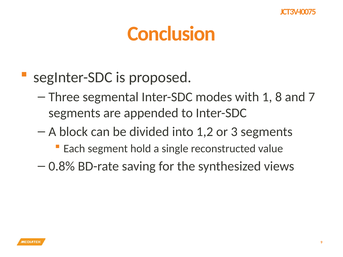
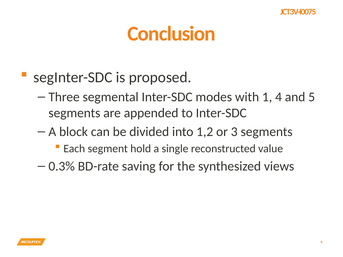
8: 8 -> 4
7: 7 -> 5
0.8%: 0.8% -> 0.3%
